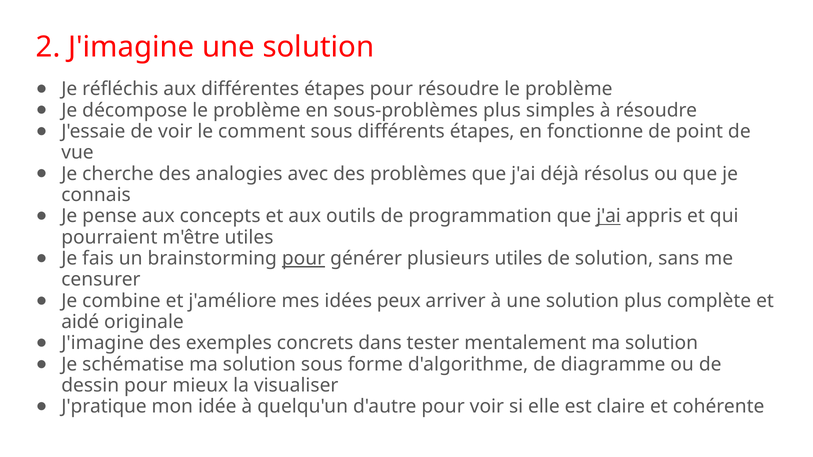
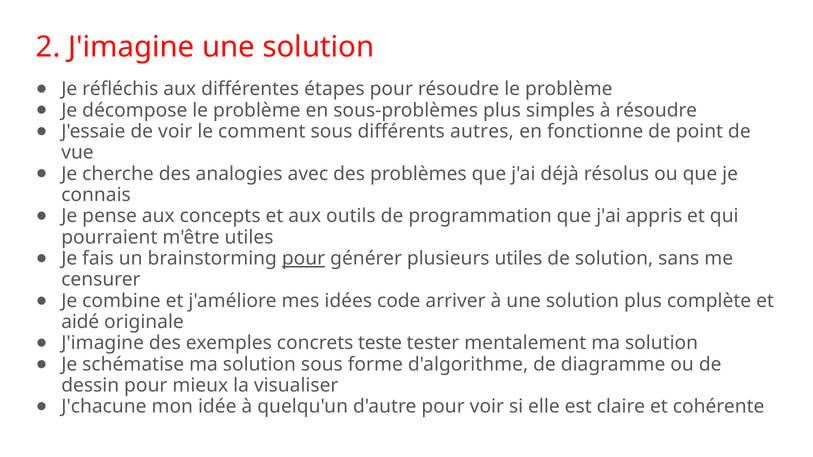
différents étapes: étapes -> autres
j'ai at (609, 216) underline: present -> none
peux: peux -> code
dans: dans -> teste
J'pratique: J'pratique -> J'chacune
